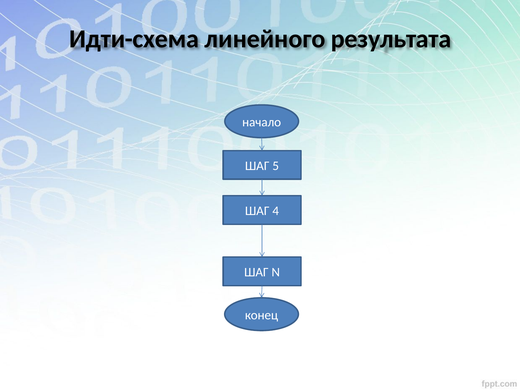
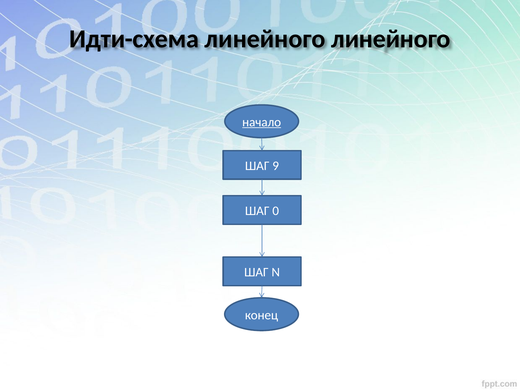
линейного результата: результата -> линейного
начало underline: none -> present
5: 5 -> 9
4: 4 -> 0
